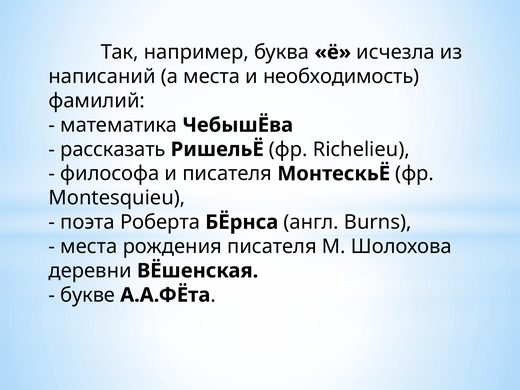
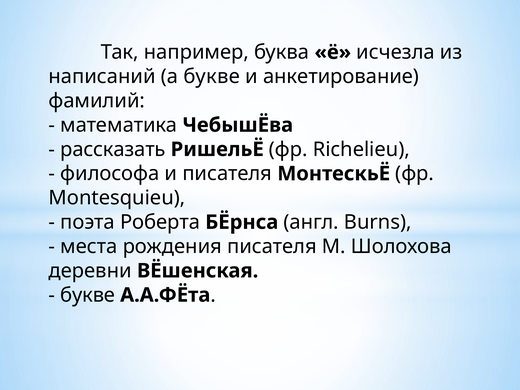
а места: места -> букве
необходимость: необходимость -> анкетирование
